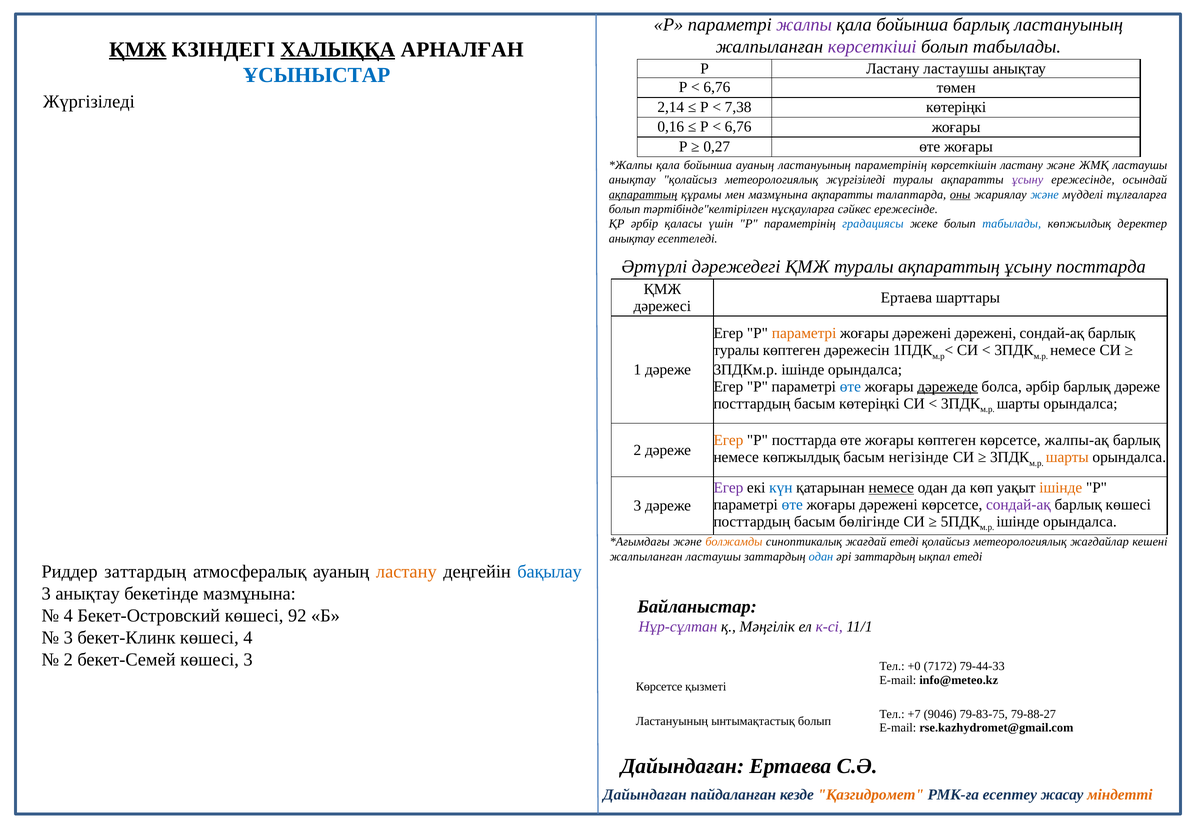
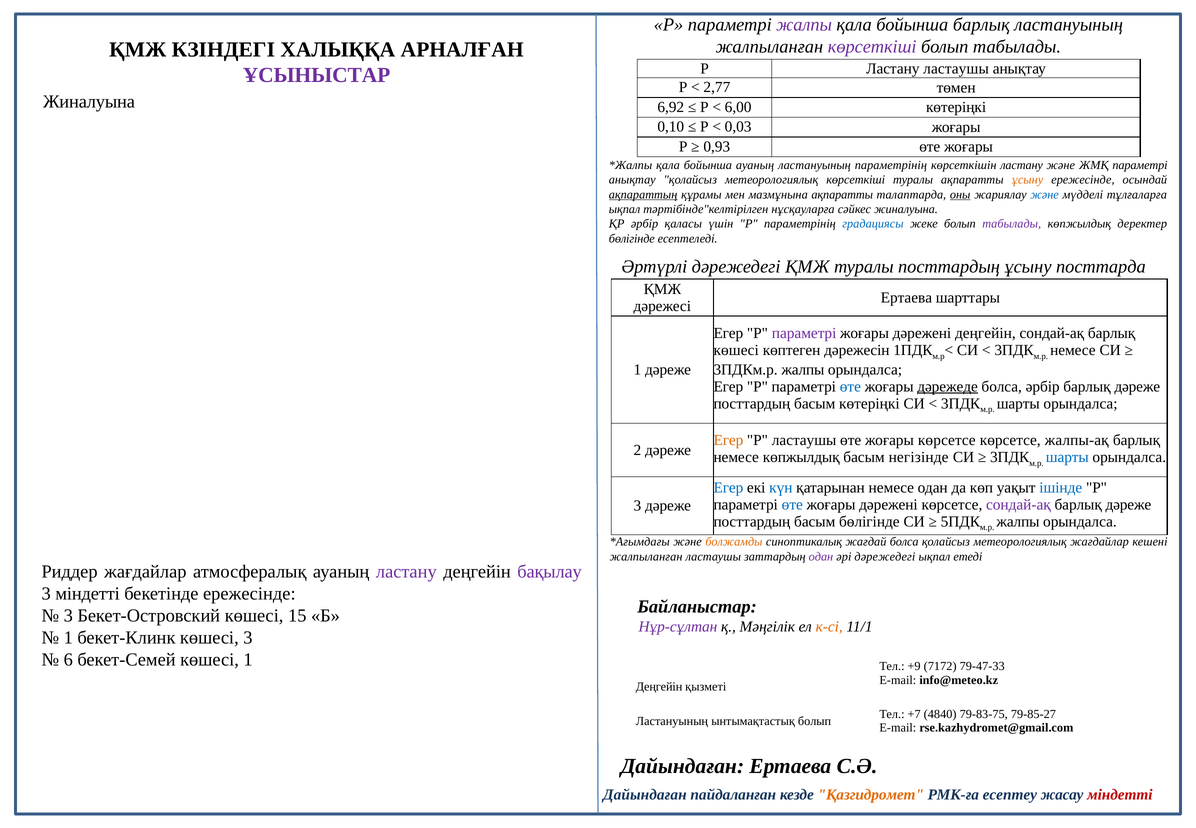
ҚМЖ at (138, 50) underline: present -> none
ХАЛЫҚҚА underline: present -> none
ҰСЫНЫСТАР colour: blue -> purple
6,76 at (717, 87): 6,76 -> 2,77
Жүргізіледі at (89, 102): Жүргізіледі -> Жиналуына
2,14: 2,14 -> 6,92
7,38: 7,38 -> 6,00
0,16: 0,16 -> 0,10
6,76 at (738, 127): 6,76 -> 0,03
0,27: 0,27 -> 0,93
ЖМҚ ластаушы: ластаушы -> параметрі
метеорологиялық жүргізіледі: жүргізіледі -> көрсеткіші
ұсыну at (1027, 180) colour: purple -> orange
болып at (625, 209): болып -> ықпал
сәйкес ережесінде: ережесінде -> жиналуына
табылады at (1012, 224) colour: blue -> purple
анықтау at (632, 239): анықтау -> бөлігінде
туралы ақпараттың: ақпараттың -> посттардың
параметрі at (804, 333) colour: orange -> purple
дәрежені дәрежені: дәрежені -> деңгейін
туралы at (736, 350): туралы -> көшесі
3ПДКм.р ішінде: ішінде -> жалпы
Р посттарда: посттарда -> ластаушы
жоғары көптеген: көптеген -> көрсетсе
шарты at (1067, 457) colour: orange -> blue
Егер at (728, 488) colour: purple -> blue
немесе at (891, 488) underline: present -> none
ішінде at (1061, 488) colour: orange -> blue
көшесі at (1128, 505): көшесі -> дәреже
ішінде at (1018, 521): ішінде -> жалпы
жағдай етеді: етеді -> болса
одан at (821, 557) colour: blue -> purple
әрі заттардың: заттардың -> дәрежедегі
Риддер заттардың: заттардың -> жағдайлар
ластану at (406, 572) colour: orange -> purple
бақылау colour: blue -> purple
3 анықтау: анықтау -> міндетті
бекетінде мазмұнына: мазмұнына -> ережесінде
4 at (68, 616): 4 -> 3
92: 92 -> 15
к-сі colour: purple -> orange
3 at (68, 638): 3 -> 1
көшесі 4: 4 -> 3
2 at (68, 660): 2 -> 6
көшесі 3: 3 -> 1
+0: +0 -> +9
79-44-33: 79-44-33 -> 79-47-33
Көрсетсе at (659, 687): Көрсетсе -> Деңгейін
9046: 9046 -> 4840
79-88-27: 79-88-27 -> 79-85-27
міндетті at (1120, 794) colour: orange -> red
